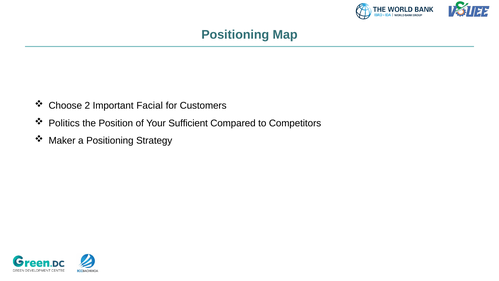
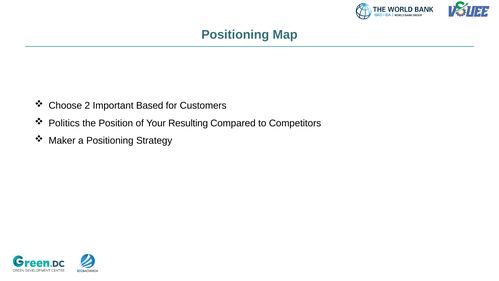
Facial: Facial -> Based
Sufficient: Sufficient -> Resulting
